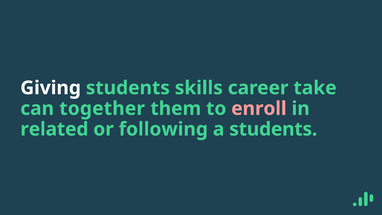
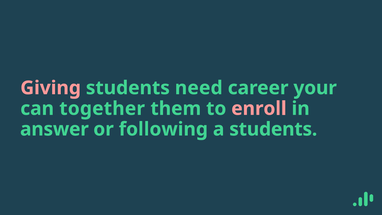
Giving colour: white -> pink
skills: skills -> need
take: take -> your
related: related -> answer
